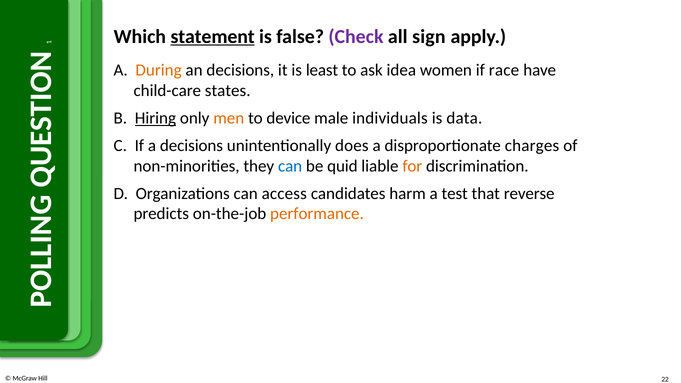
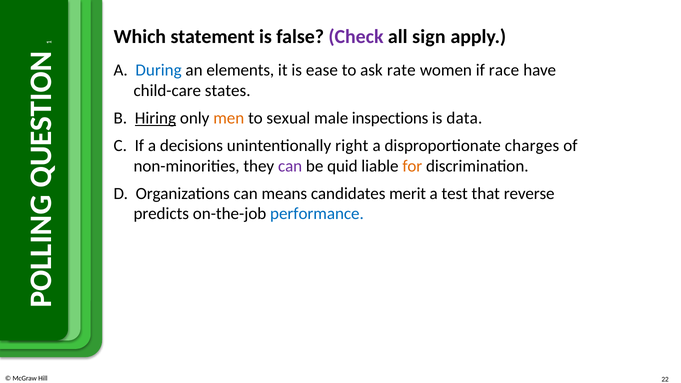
statement underline: present -> none
During colour: orange -> blue
an decisions: decisions -> elements
least: least -> ease
idea: idea -> rate
device: device -> sexual
individuals: individuals -> inspections
does: does -> right
can at (290, 166) colour: blue -> purple
access: access -> means
harm: harm -> merit
performance colour: orange -> blue
